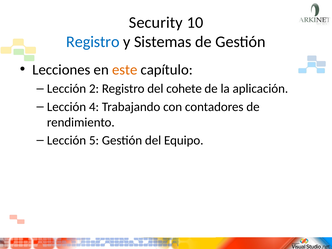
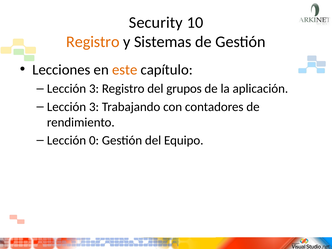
Registro at (93, 42) colour: blue -> orange
2 at (94, 89): 2 -> 3
cohete: cohete -> grupos
4 at (94, 107): 4 -> 3
5: 5 -> 0
